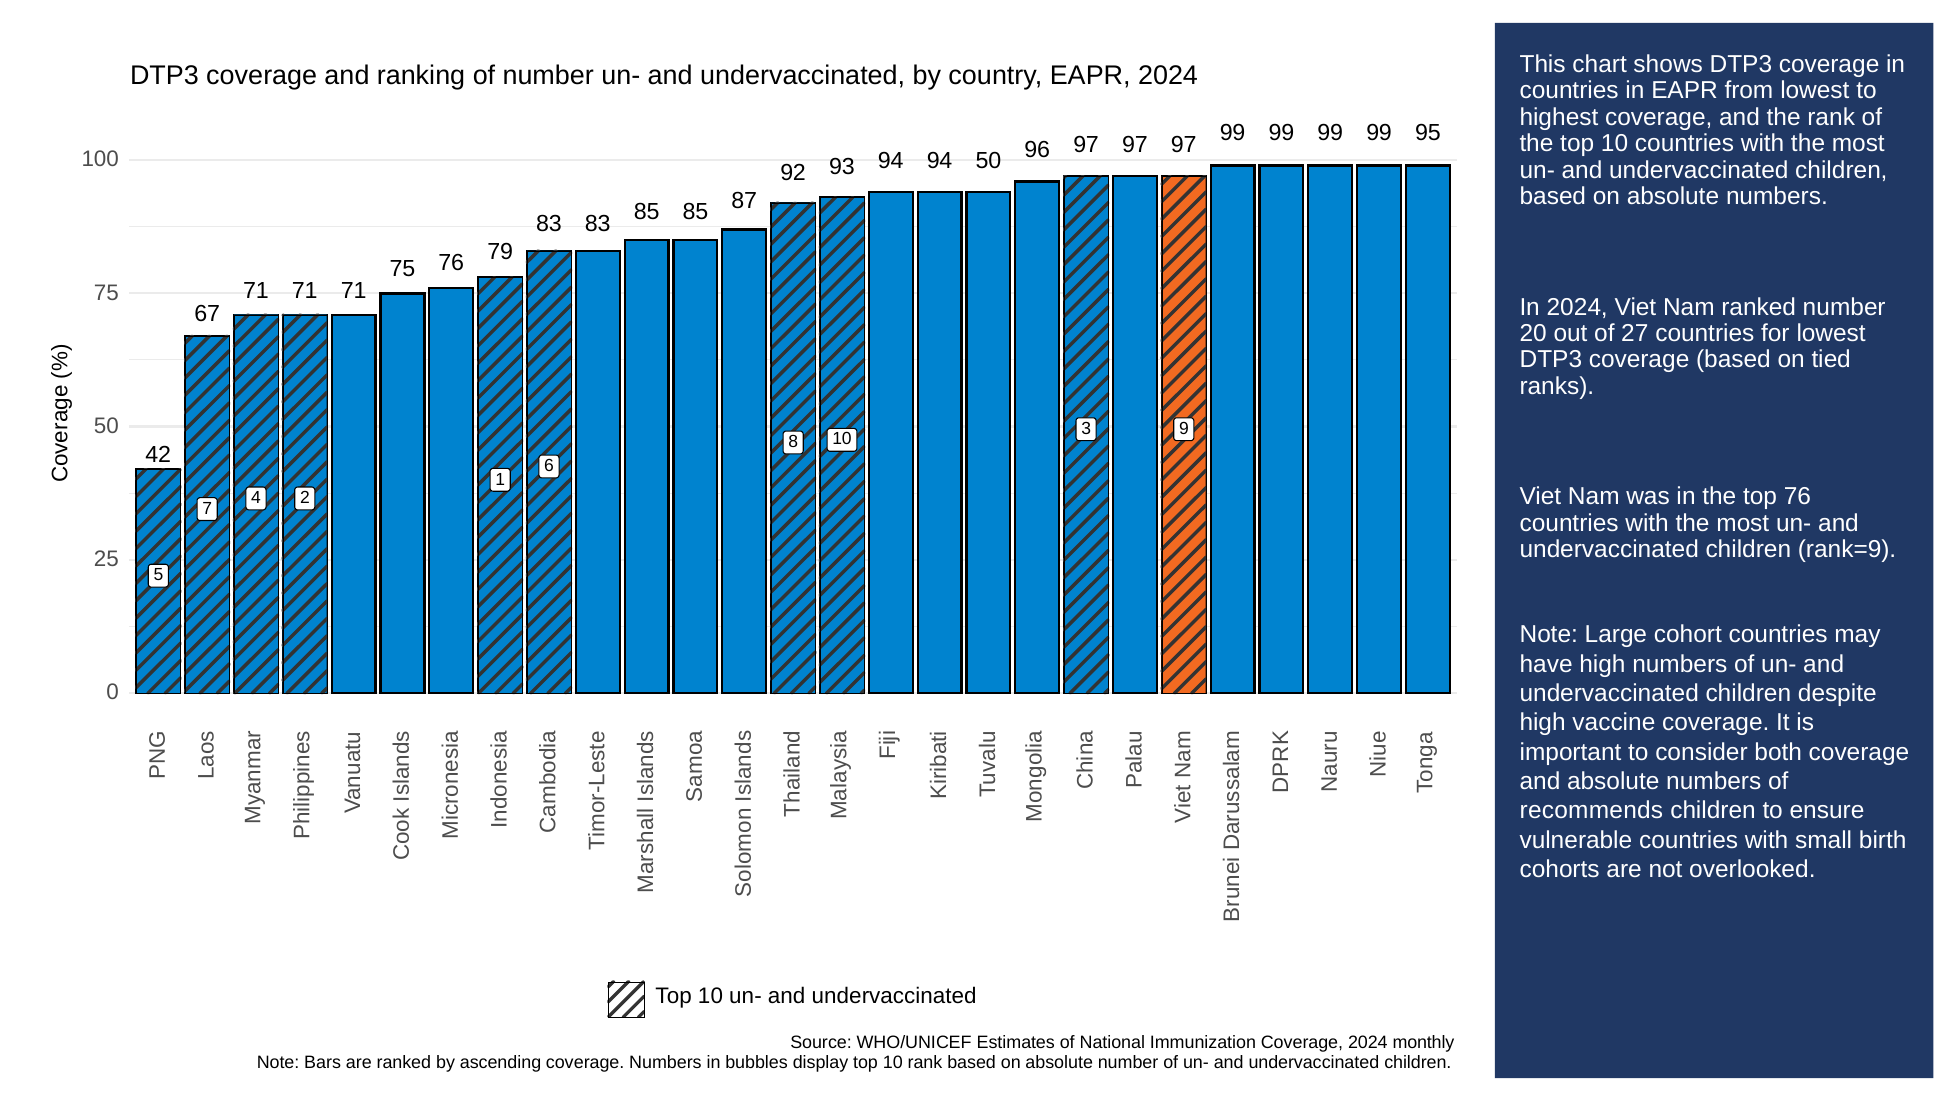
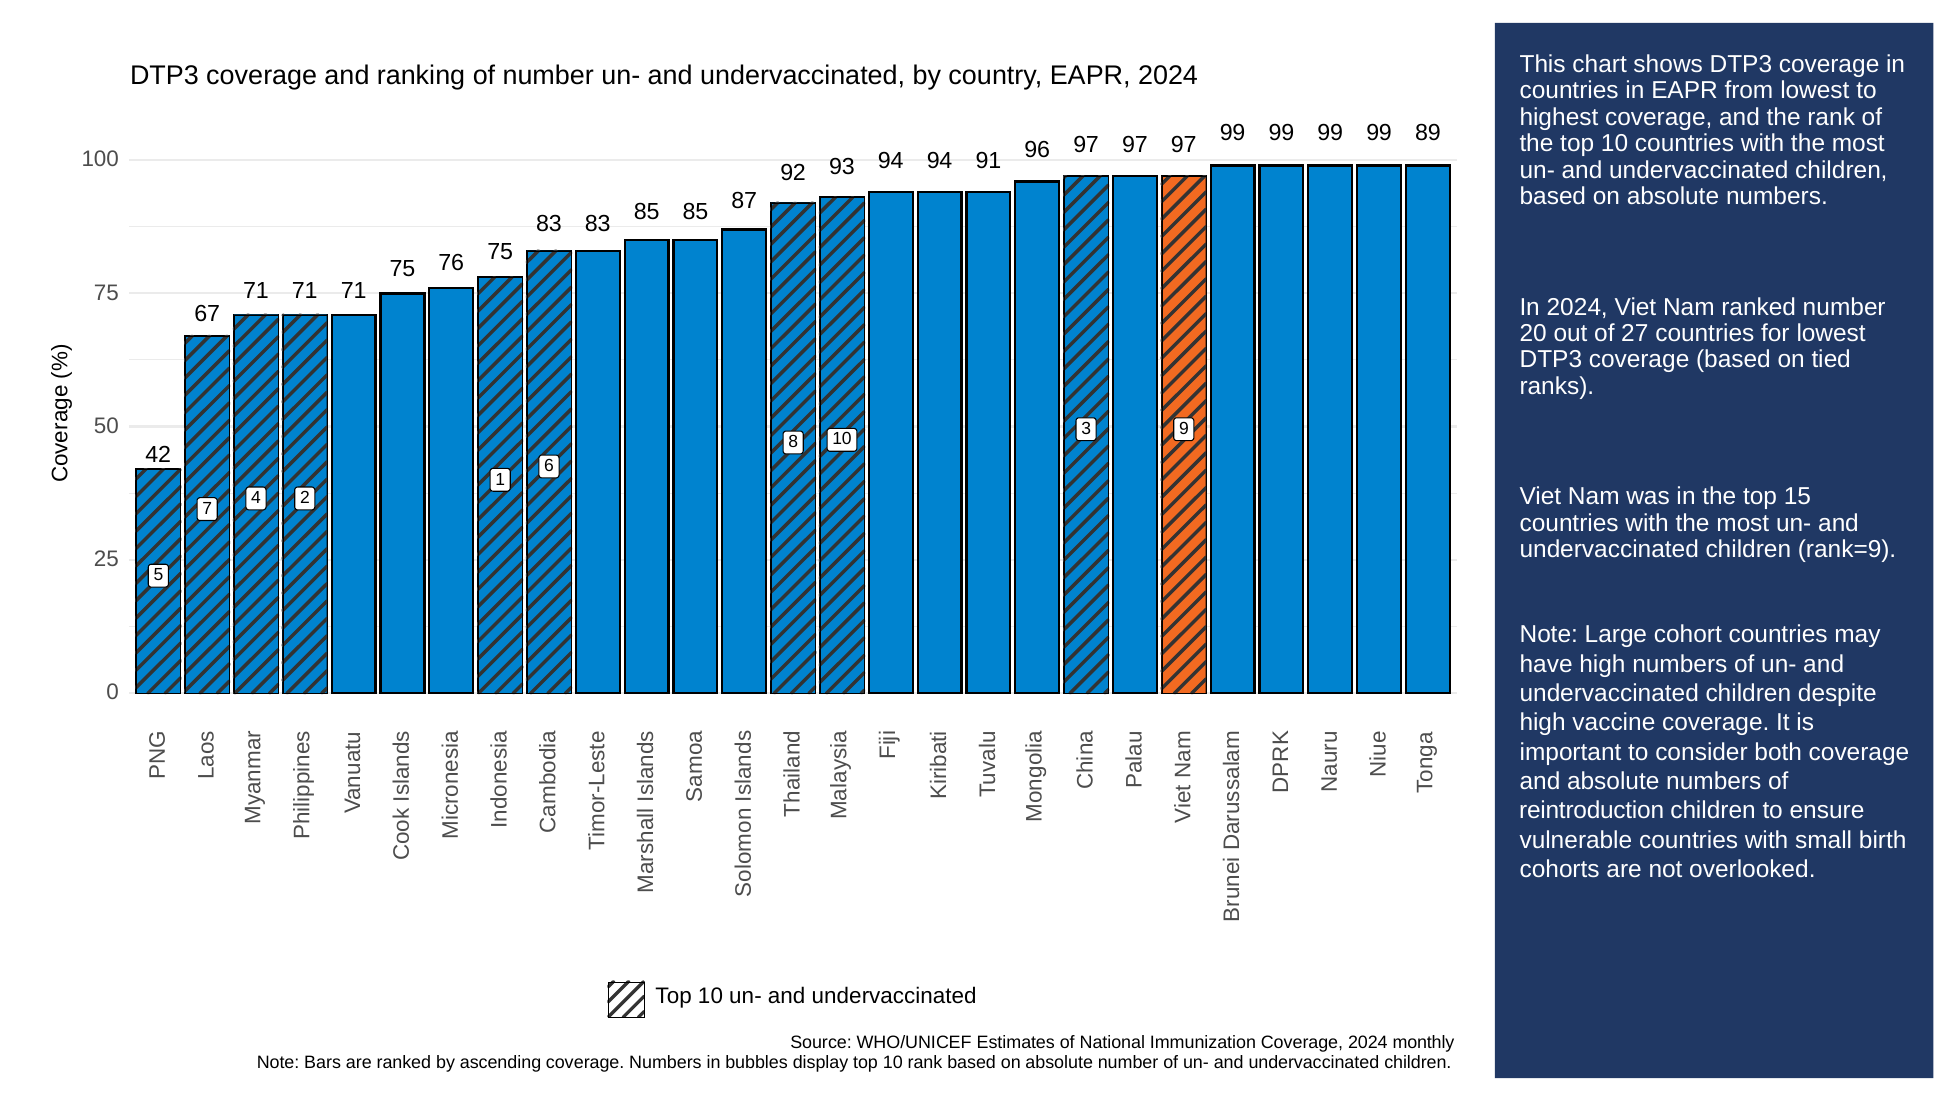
95: 95 -> 89
94 50: 50 -> 91
76 79: 79 -> 75
top 76: 76 -> 15
recommends: recommends -> reintroduction
